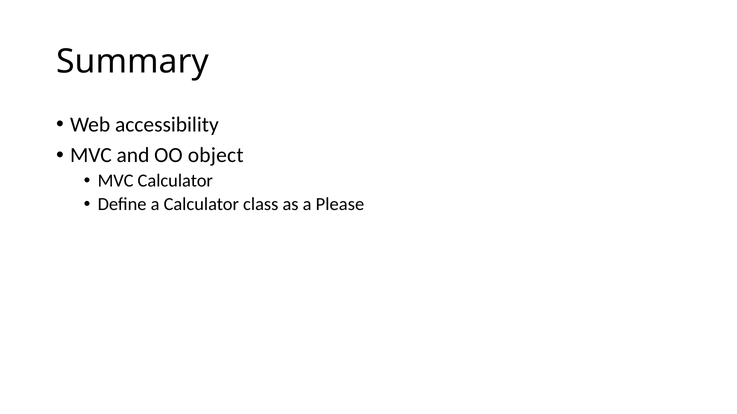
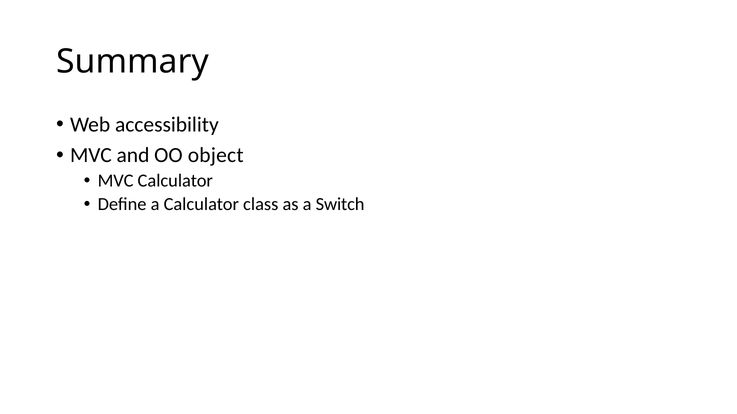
Please: Please -> Switch
